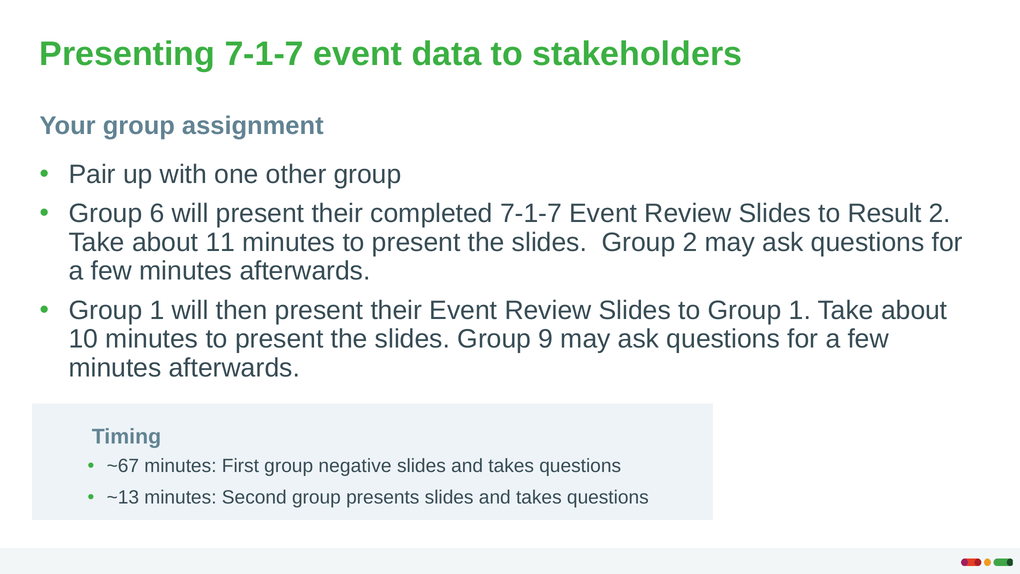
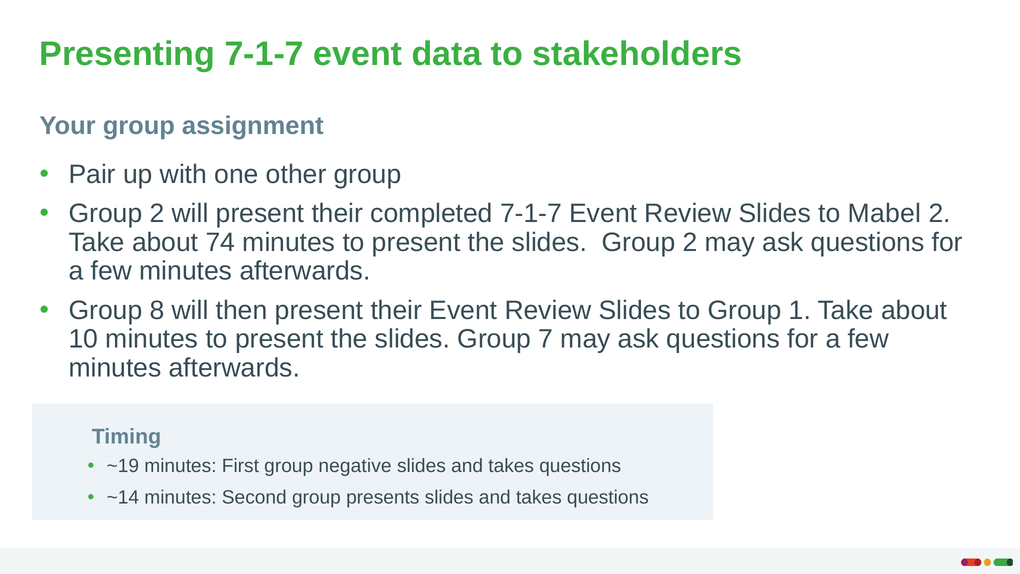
6 at (157, 214): 6 -> 2
Result: Result -> Mabel
11: 11 -> 74
1 at (157, 310): 1 -> 8
9: 9 -> 7
~67: ~67 -> ~19
~13: ~13 -> ~14
